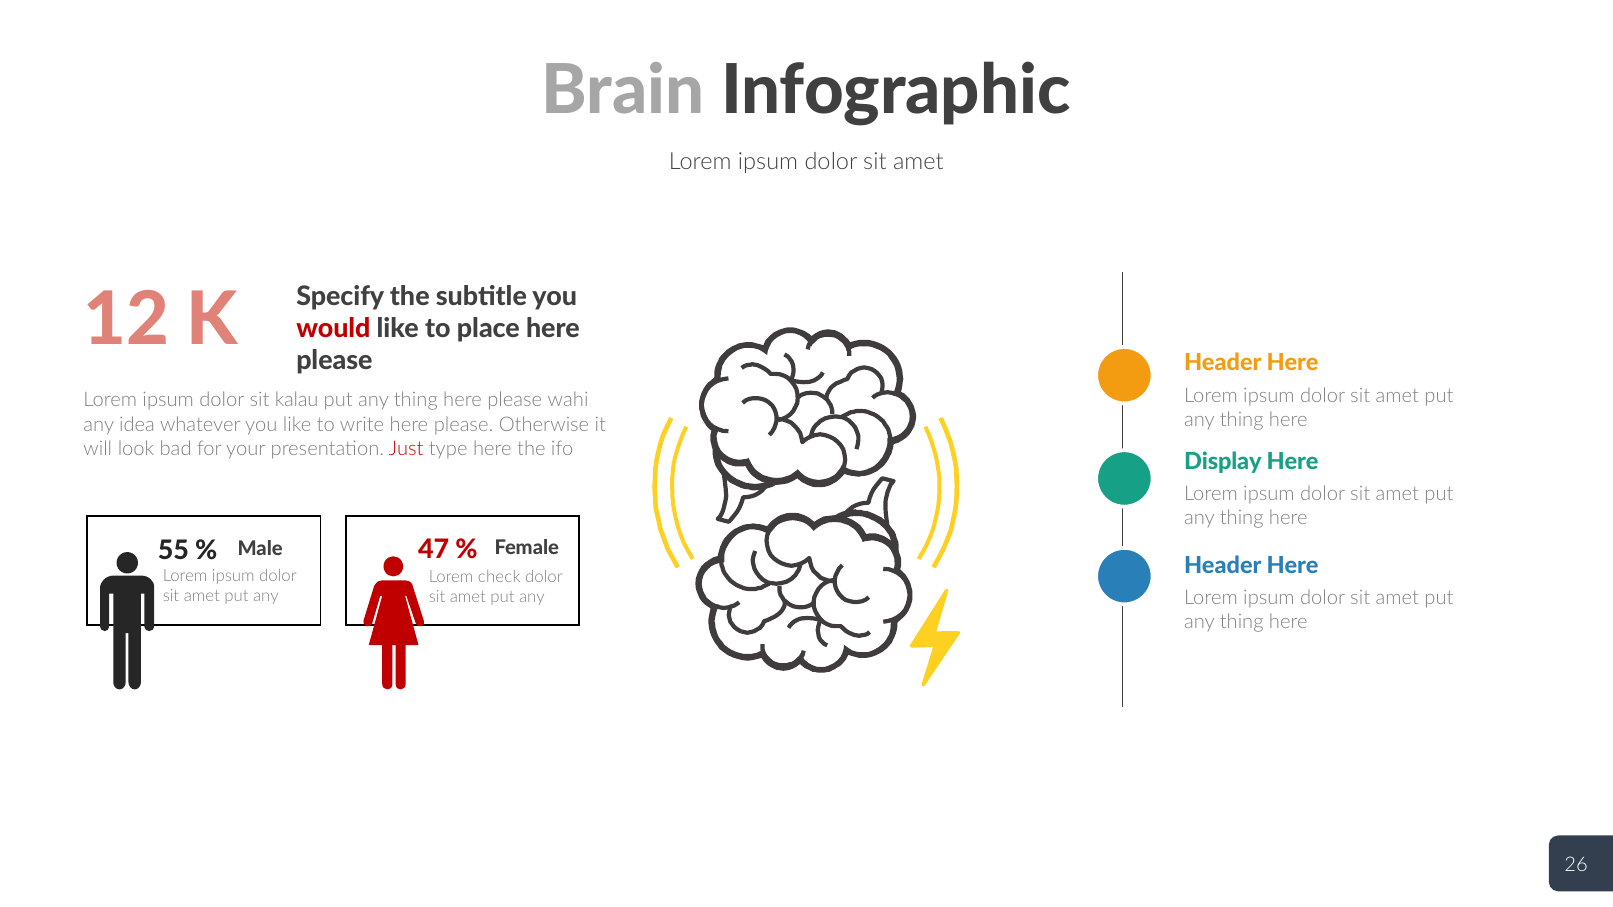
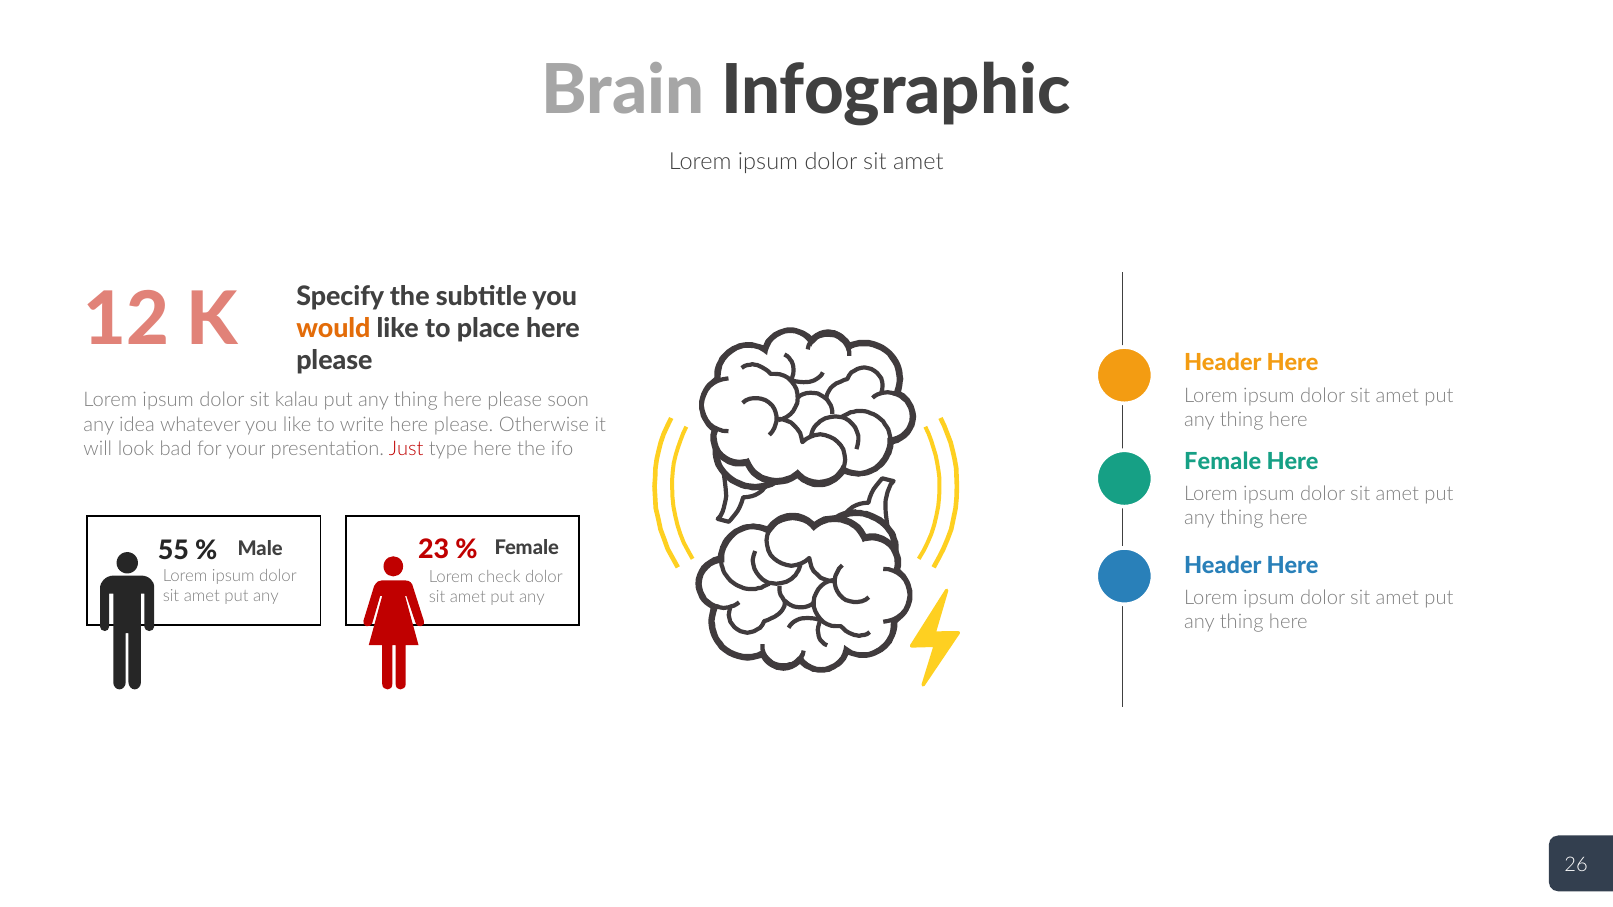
would colour: red -> orange
wahi: wahi -> soon
Display at (1223, 462): Display -> Female
47: 47 -> 23
